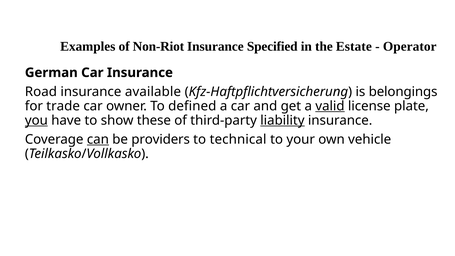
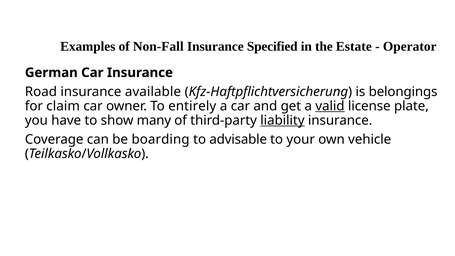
Non-Riot: Non-Riot -> Non-Fall
trade: trade -> claim
defined: defined -> entirely
you underline: present -> none
these: these -> many
can underline: present -> none
providers: providers -> boarding
technical: technical -> advisable
